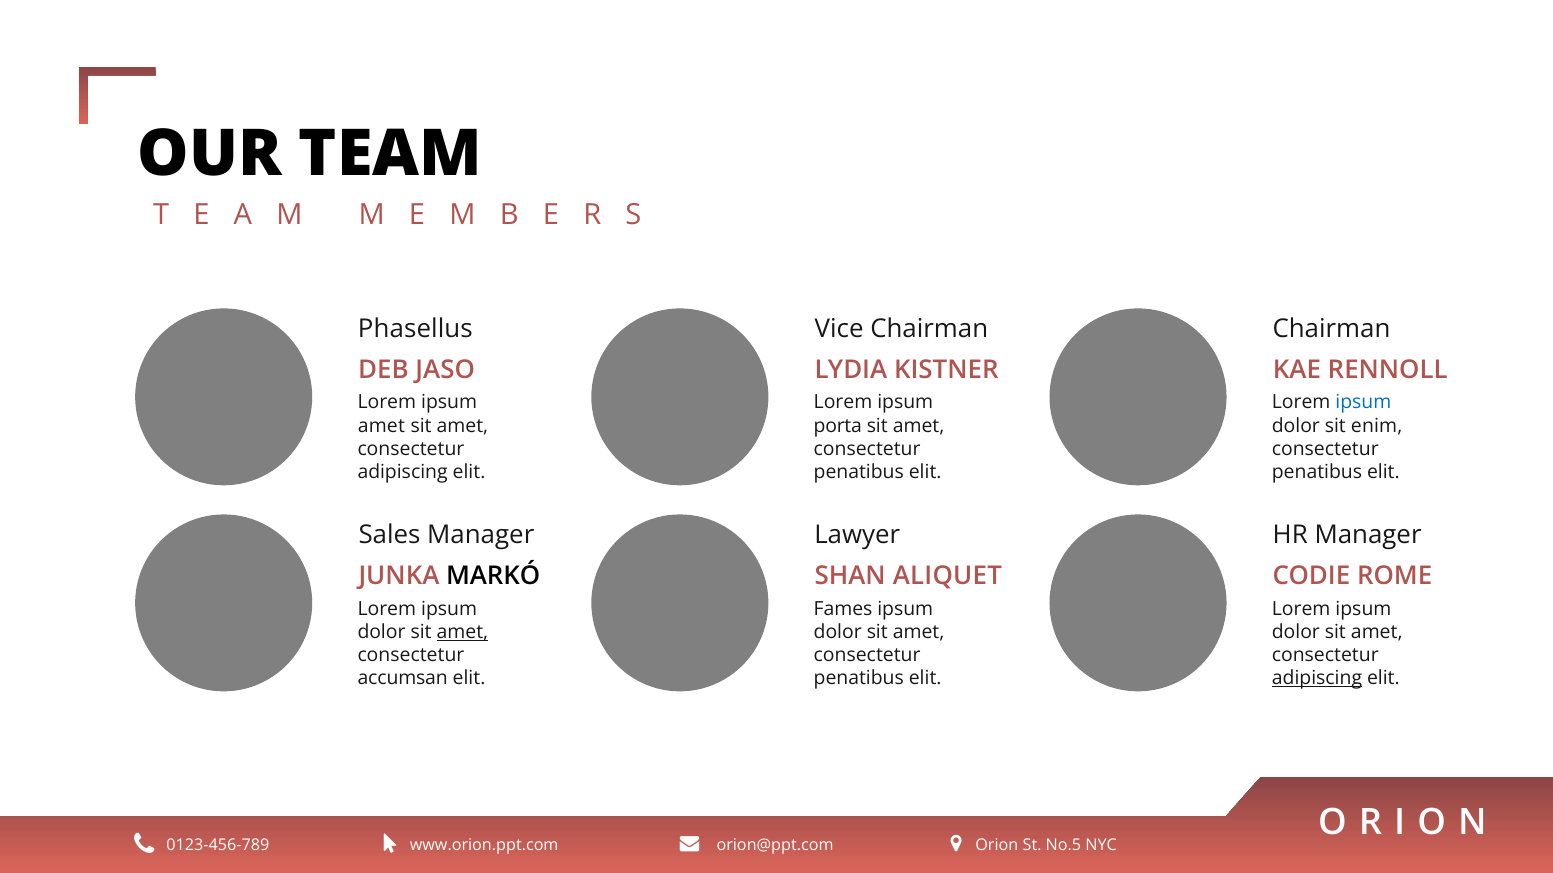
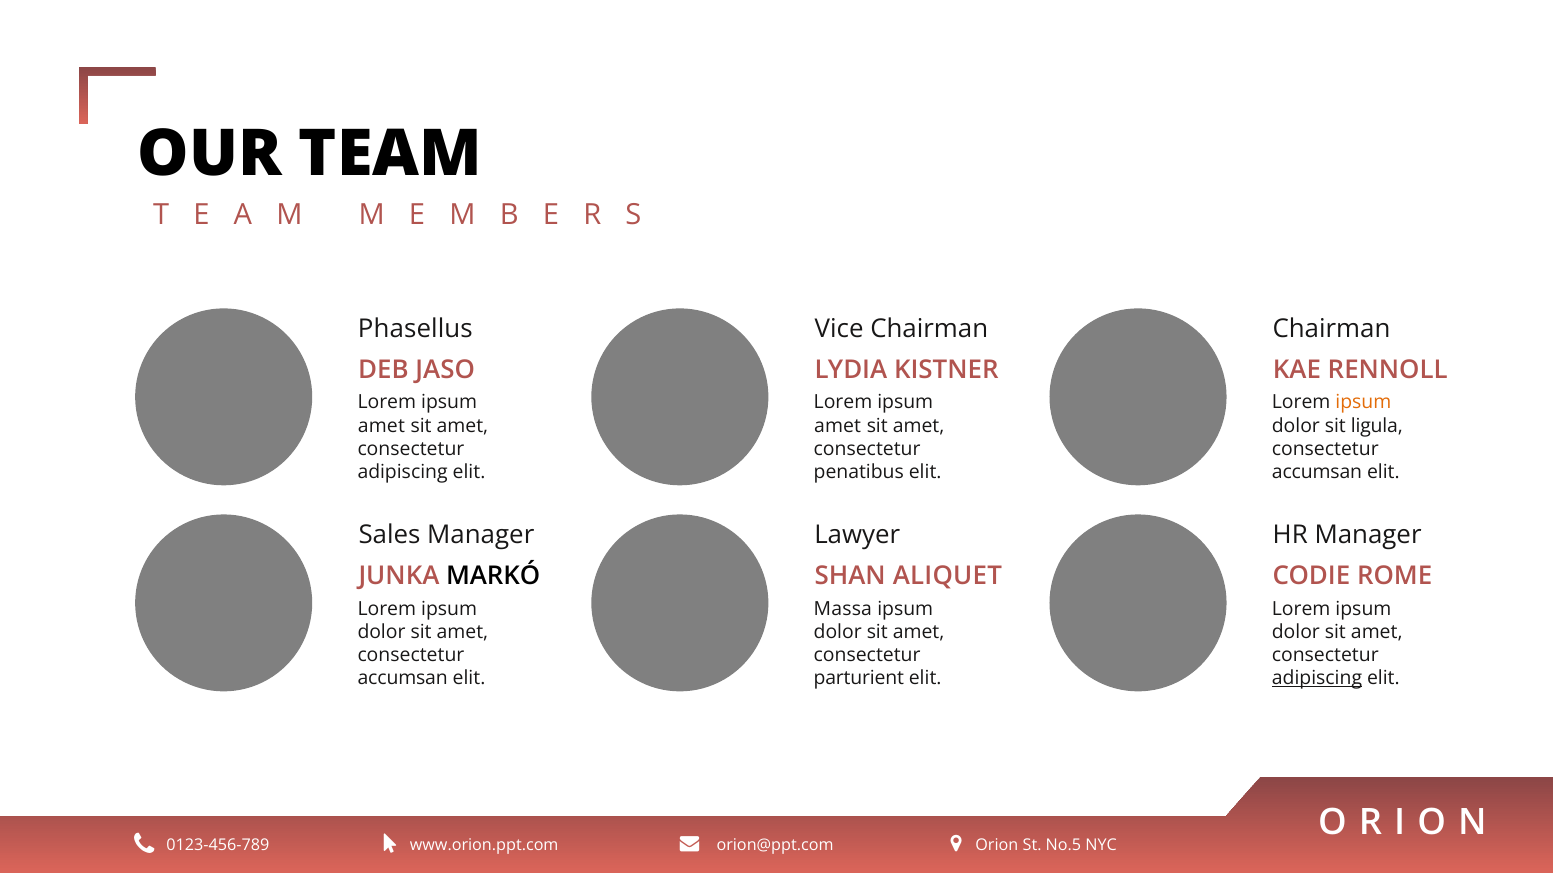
ipsum at (1363, 403) colour: blue -> orange
porta at (838, 426): porta -> amet
enim: enim -> ligula
penatibus at (1317, 473): penatibus -> accumsan
Fames: Fames -> Massa
amet at (462, 632) underline: present -> none
penatibus at (859, 679): penatibus -> parturient
